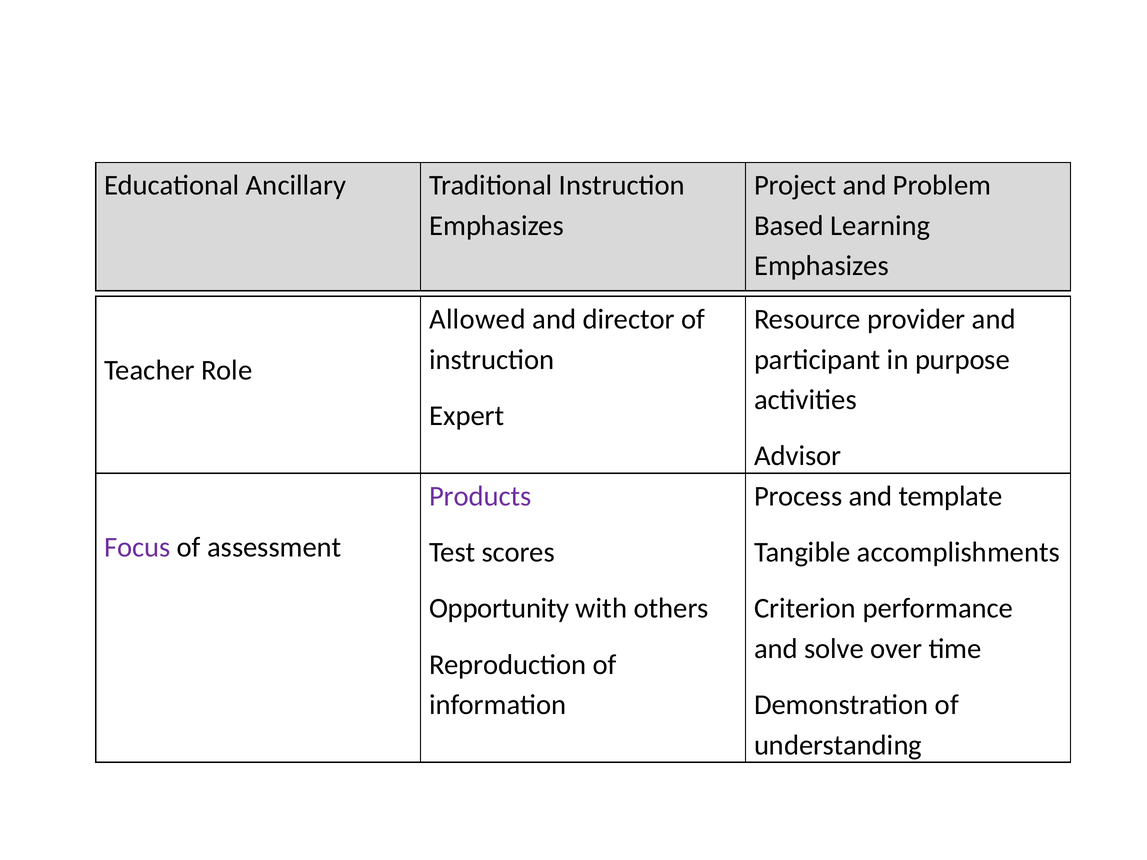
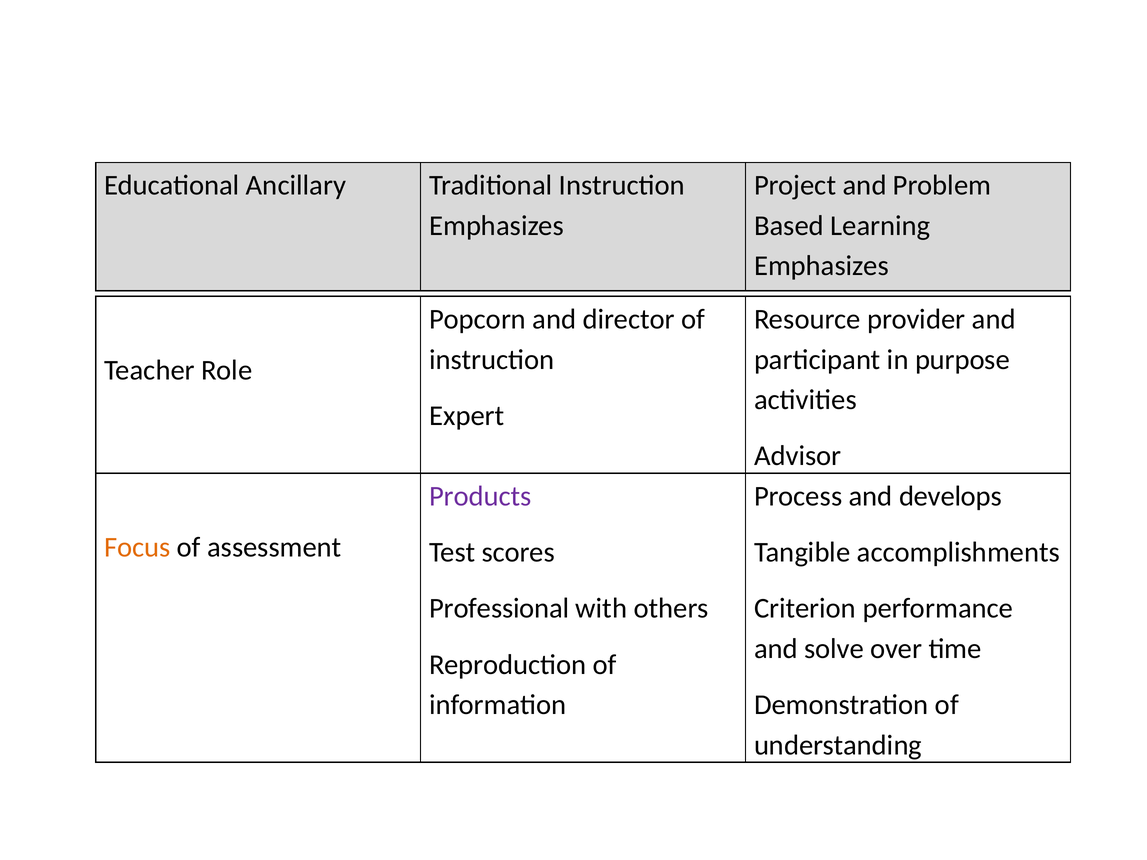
Allowed: Allowed -> Popcorn
template: template -> develops
Focus colour: purple -> orange
Opportunity: Opportunity -> Professional
